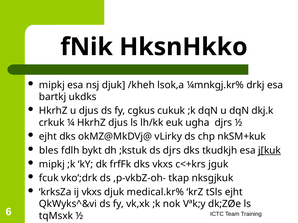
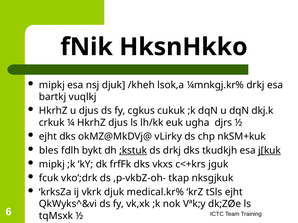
ukdks: ukdks -> vuqlkj
;kstuk underline: none -> present
ds djrs: djrs -> drkj
ij vkxs: vkxs -> vkrk
